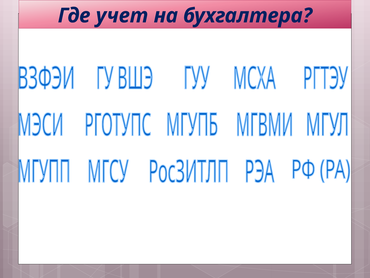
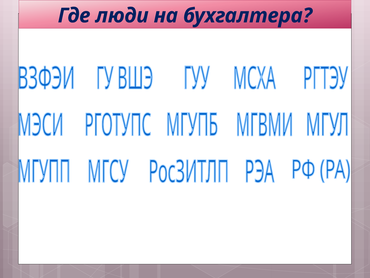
учет: учет -> люди
